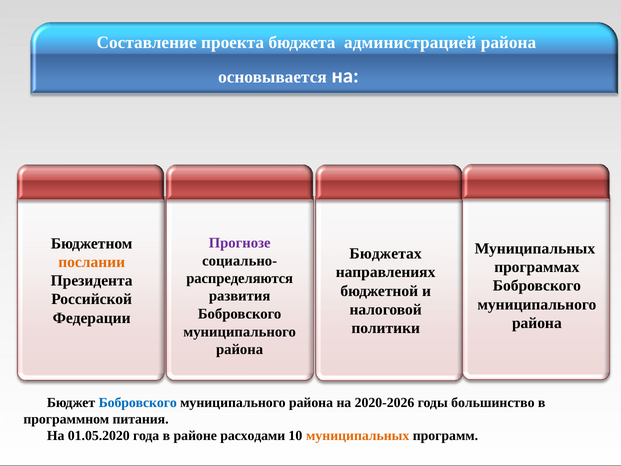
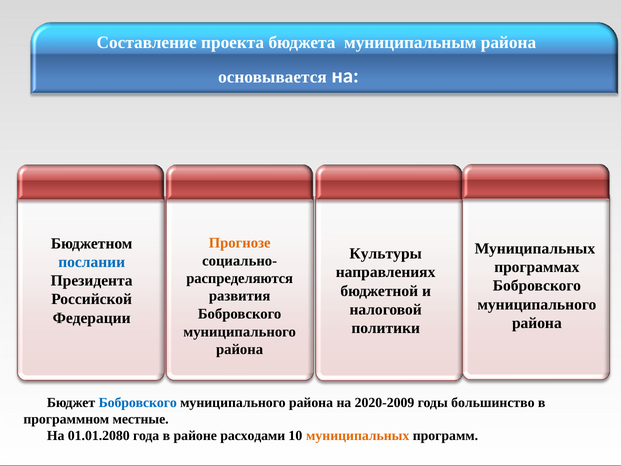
администрацией: администрацией -> муниципальным
Прогнозе colour: purple -> orange
Бюджетах: Бюджетах -> Культуры
послании colour: orange -> blue
2020-2026: 2020-2026 -> 2020-2009
питания: питания -> местные
01.05.2020: 01.05.2020 -> 01.01.2080
